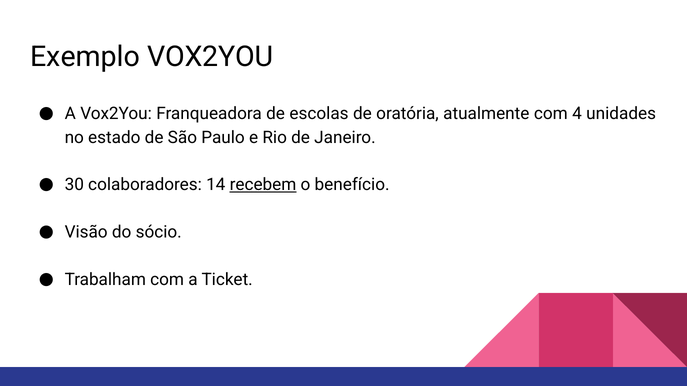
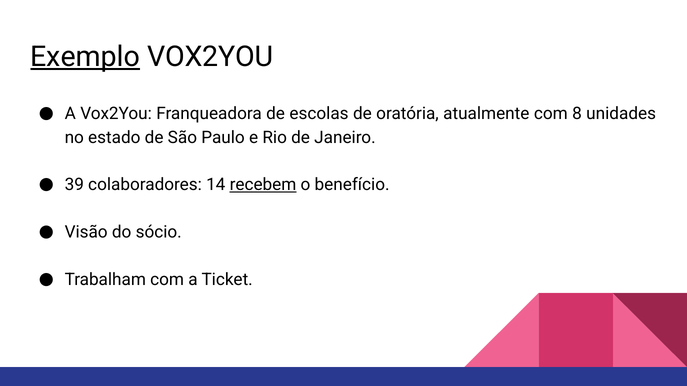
Exemplo underline: none -> present
4: 4 -> 8
30: 30 -> 39
